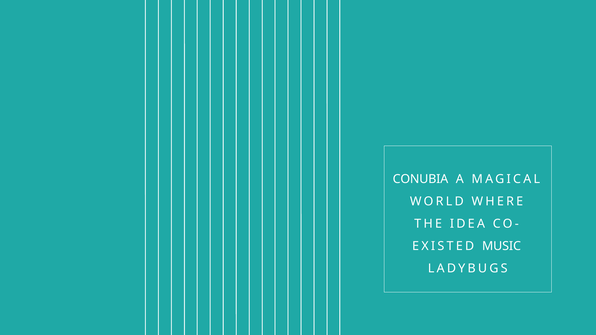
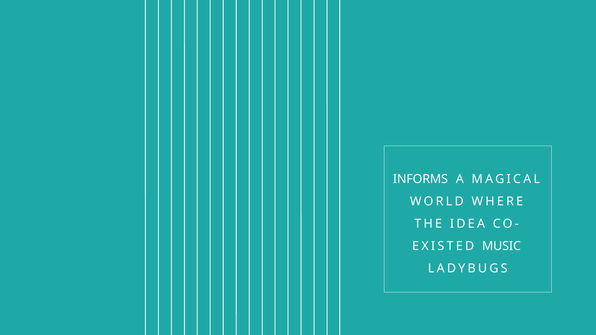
CONUBIA: CONUBIA -> INFORMS
